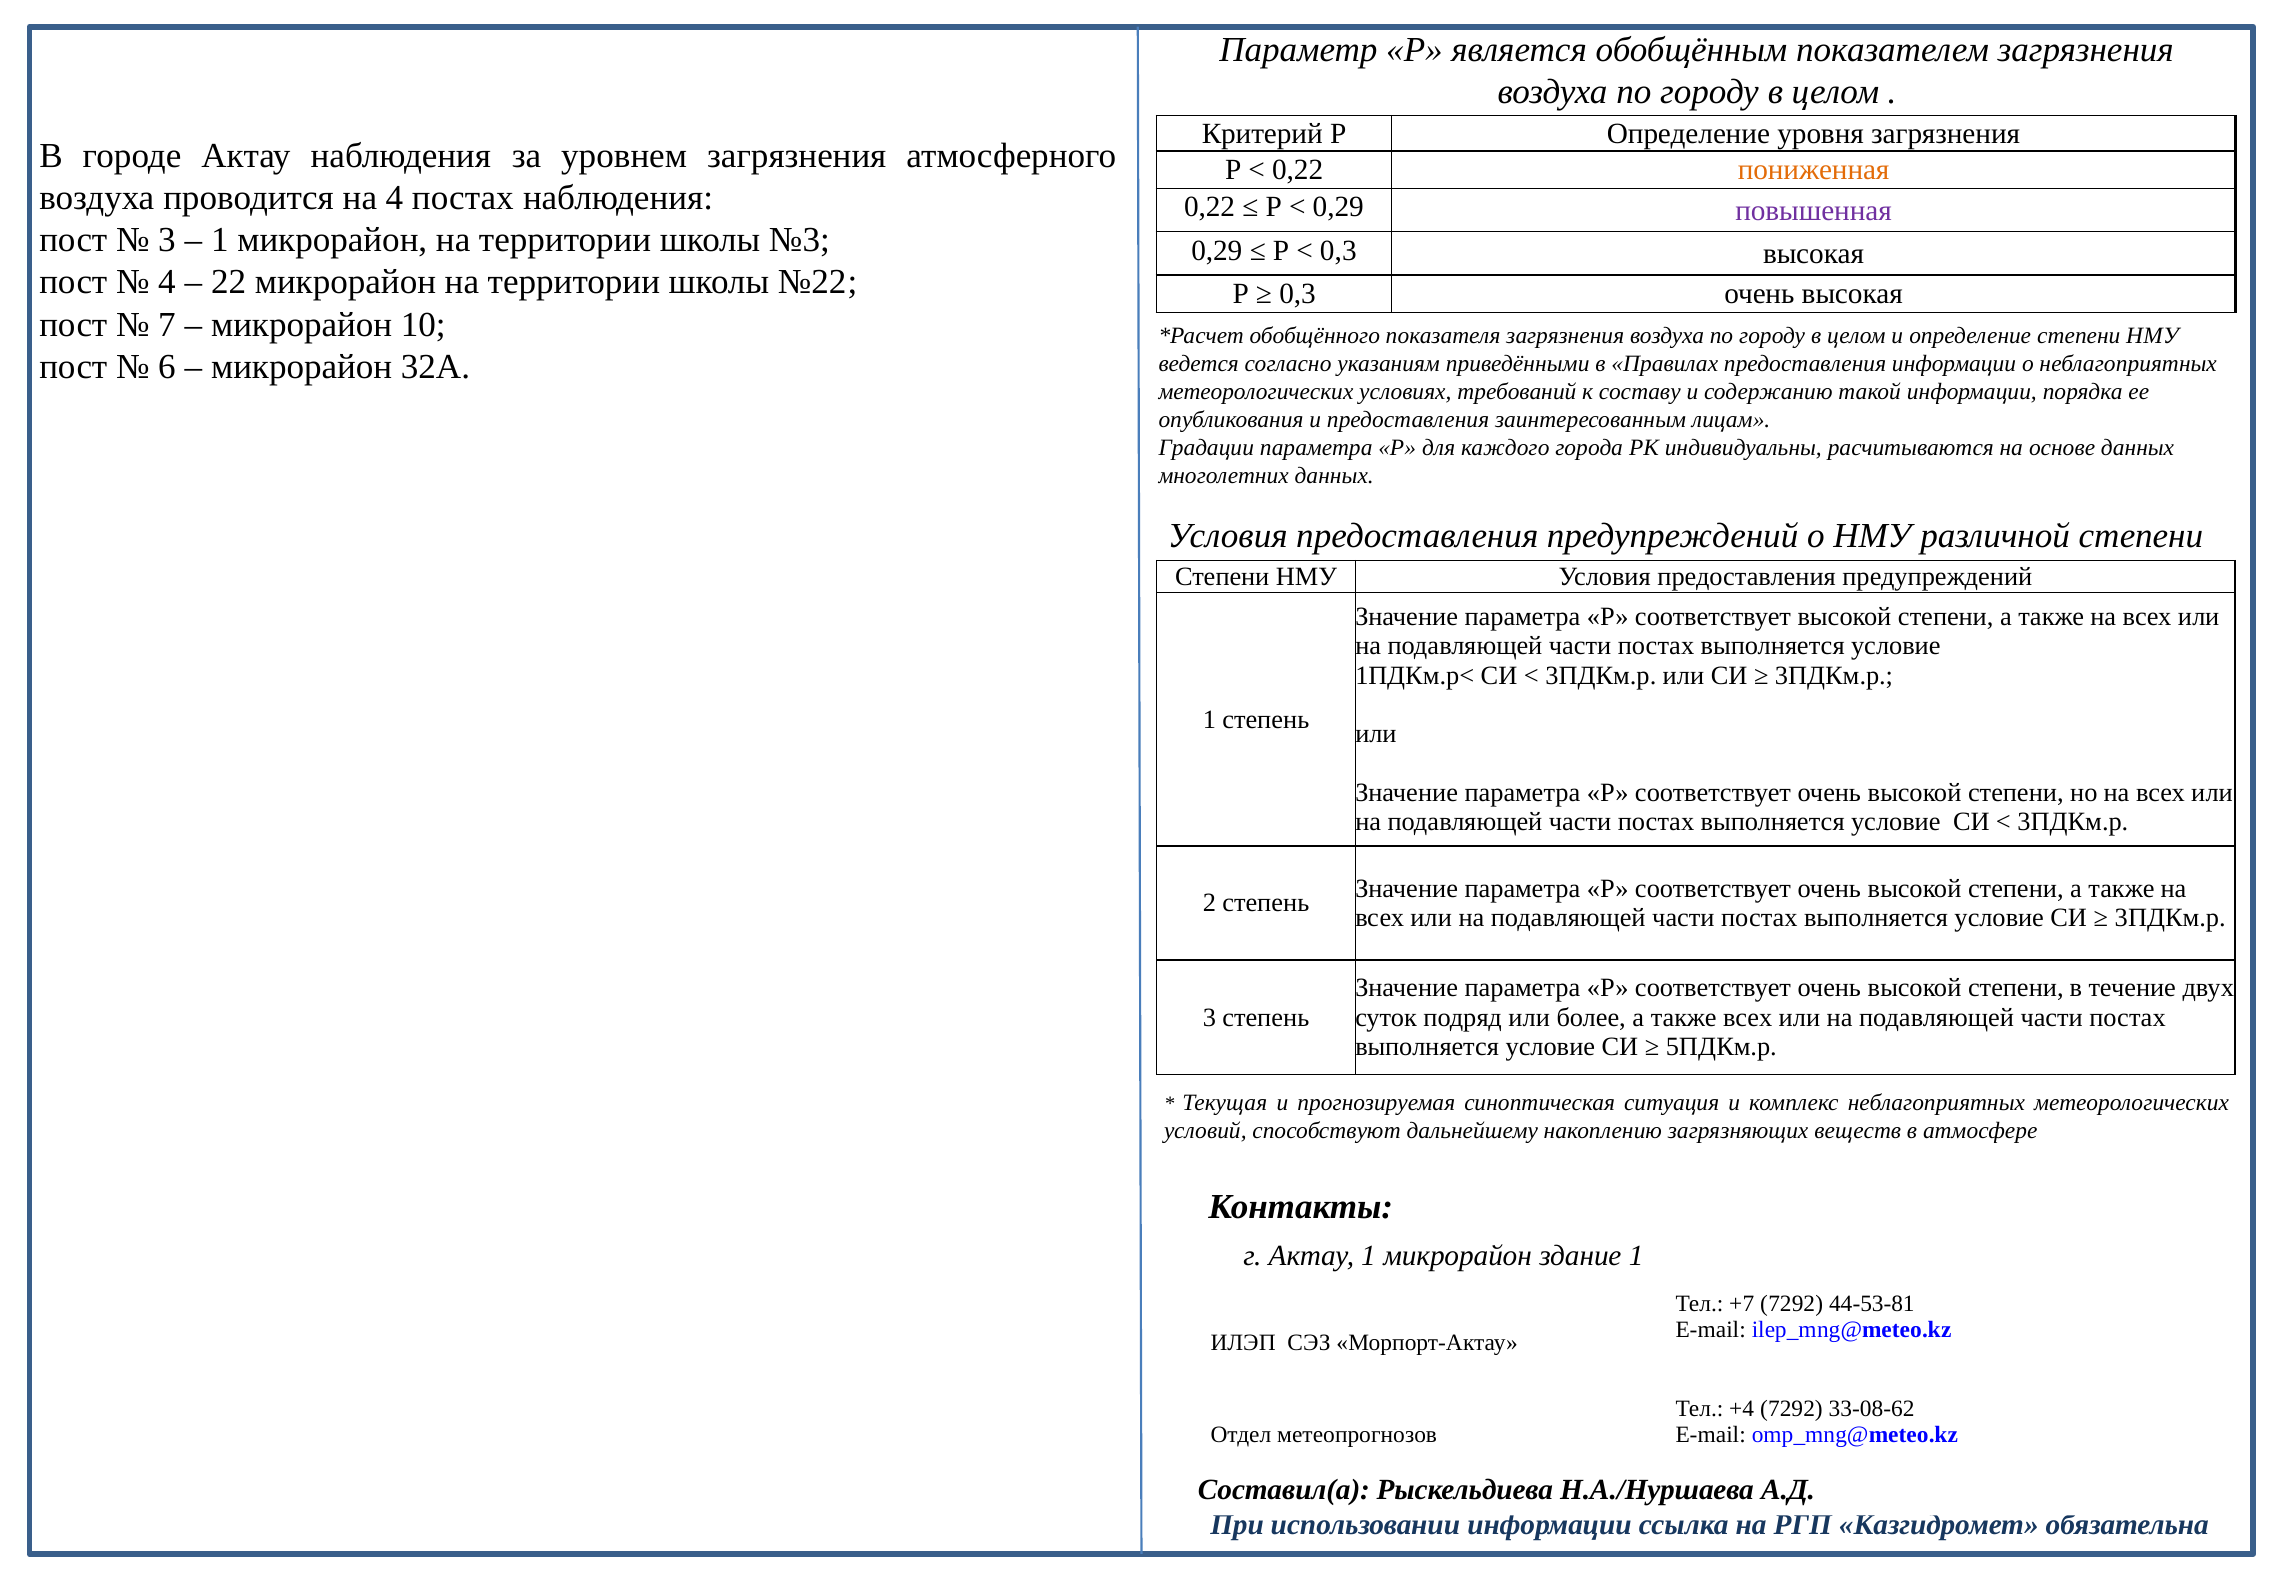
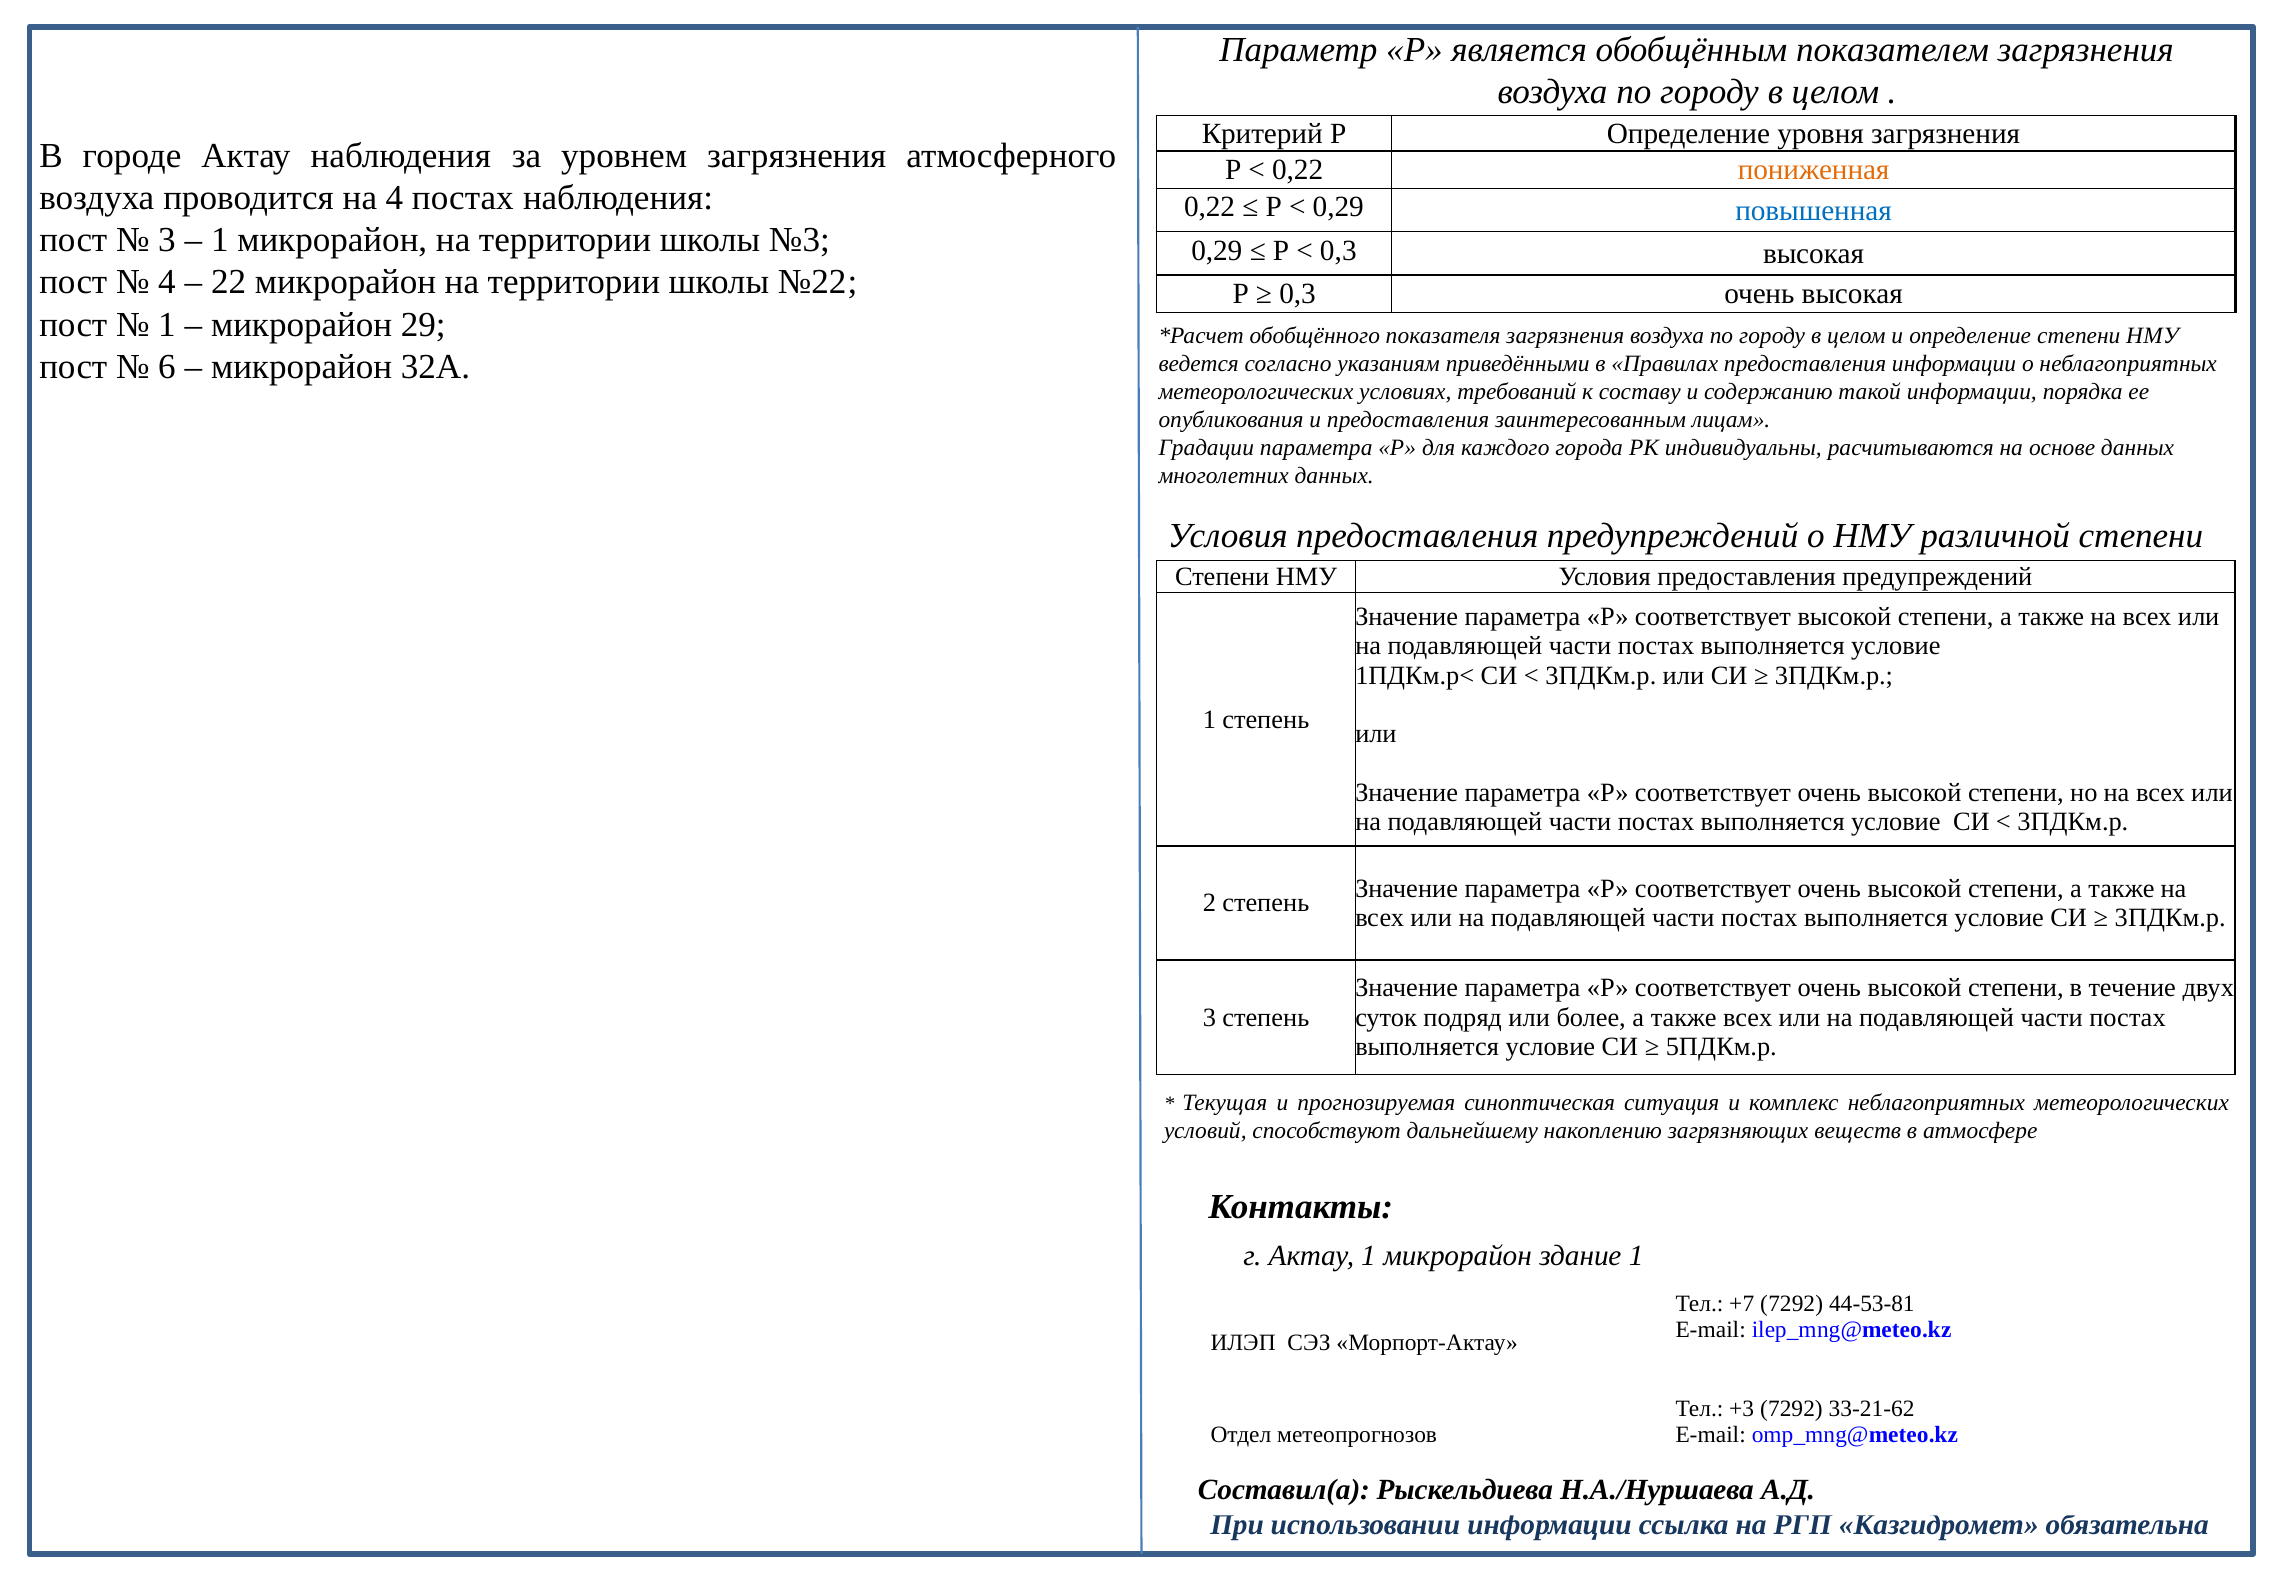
повышенная colour: purple -> blue
7 at (167, 324): 7 -> 1
10: 10 -> 29
+4: +4 -> +3
33-08-62: 33-08-62 -> 33-21-62
